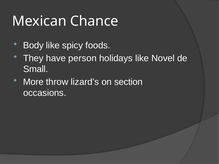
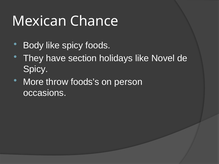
person: person -> section
Small at (36, 69): Small -> Spicy
lizard’s: lizard’s -> foods’s
section: section -> person
